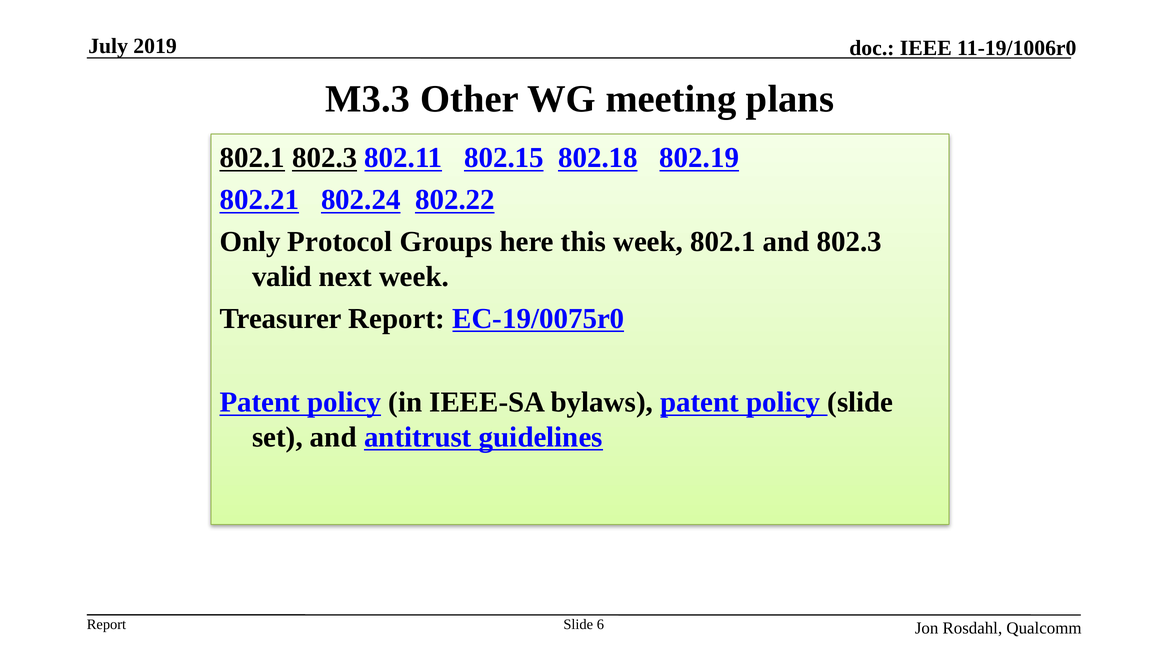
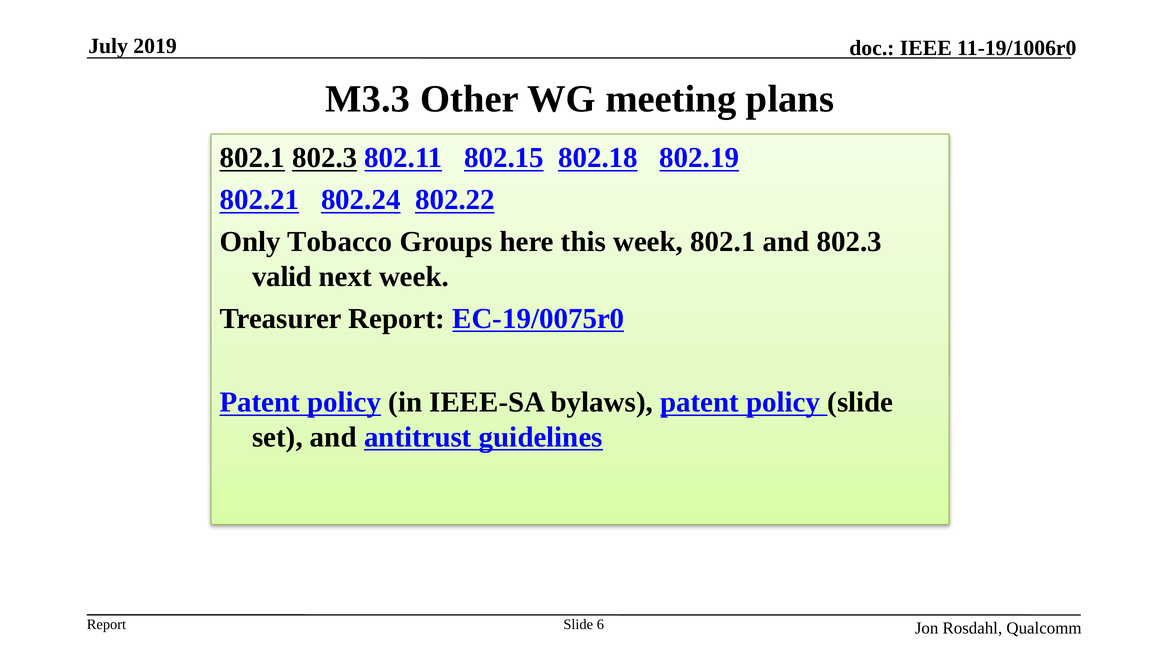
Protocol: Protocol -> Tobacco
